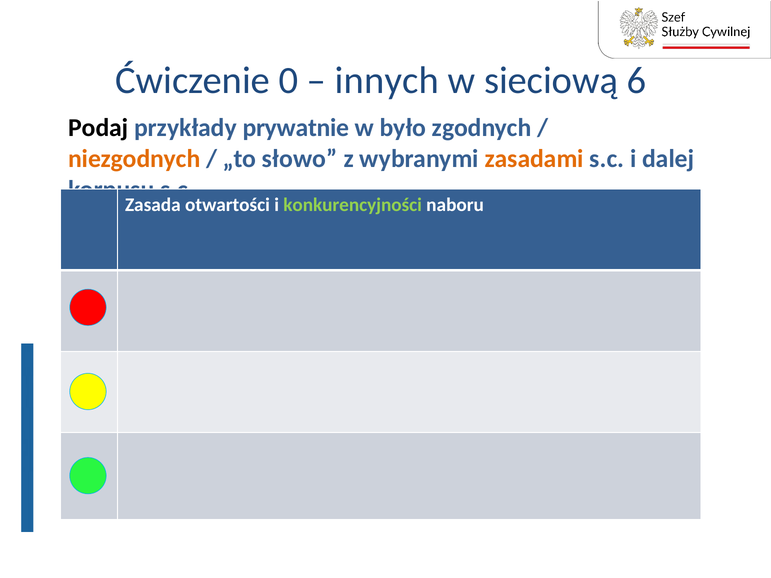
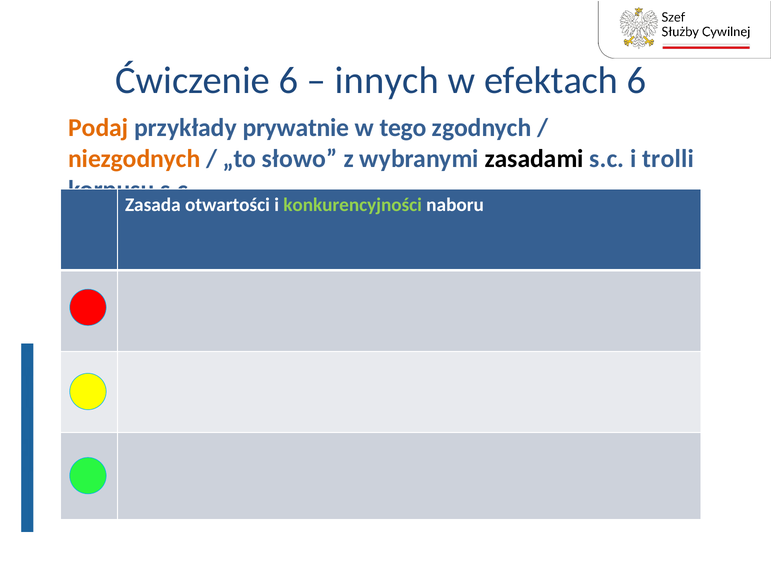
Ćwiczenie 0: 0 -> 6
sieciową: sieciową -> efektach
Podaj colour: black -> orange
było: było -> tego
zasadami colour: orange -> black
dalej: dalej -> trolli
